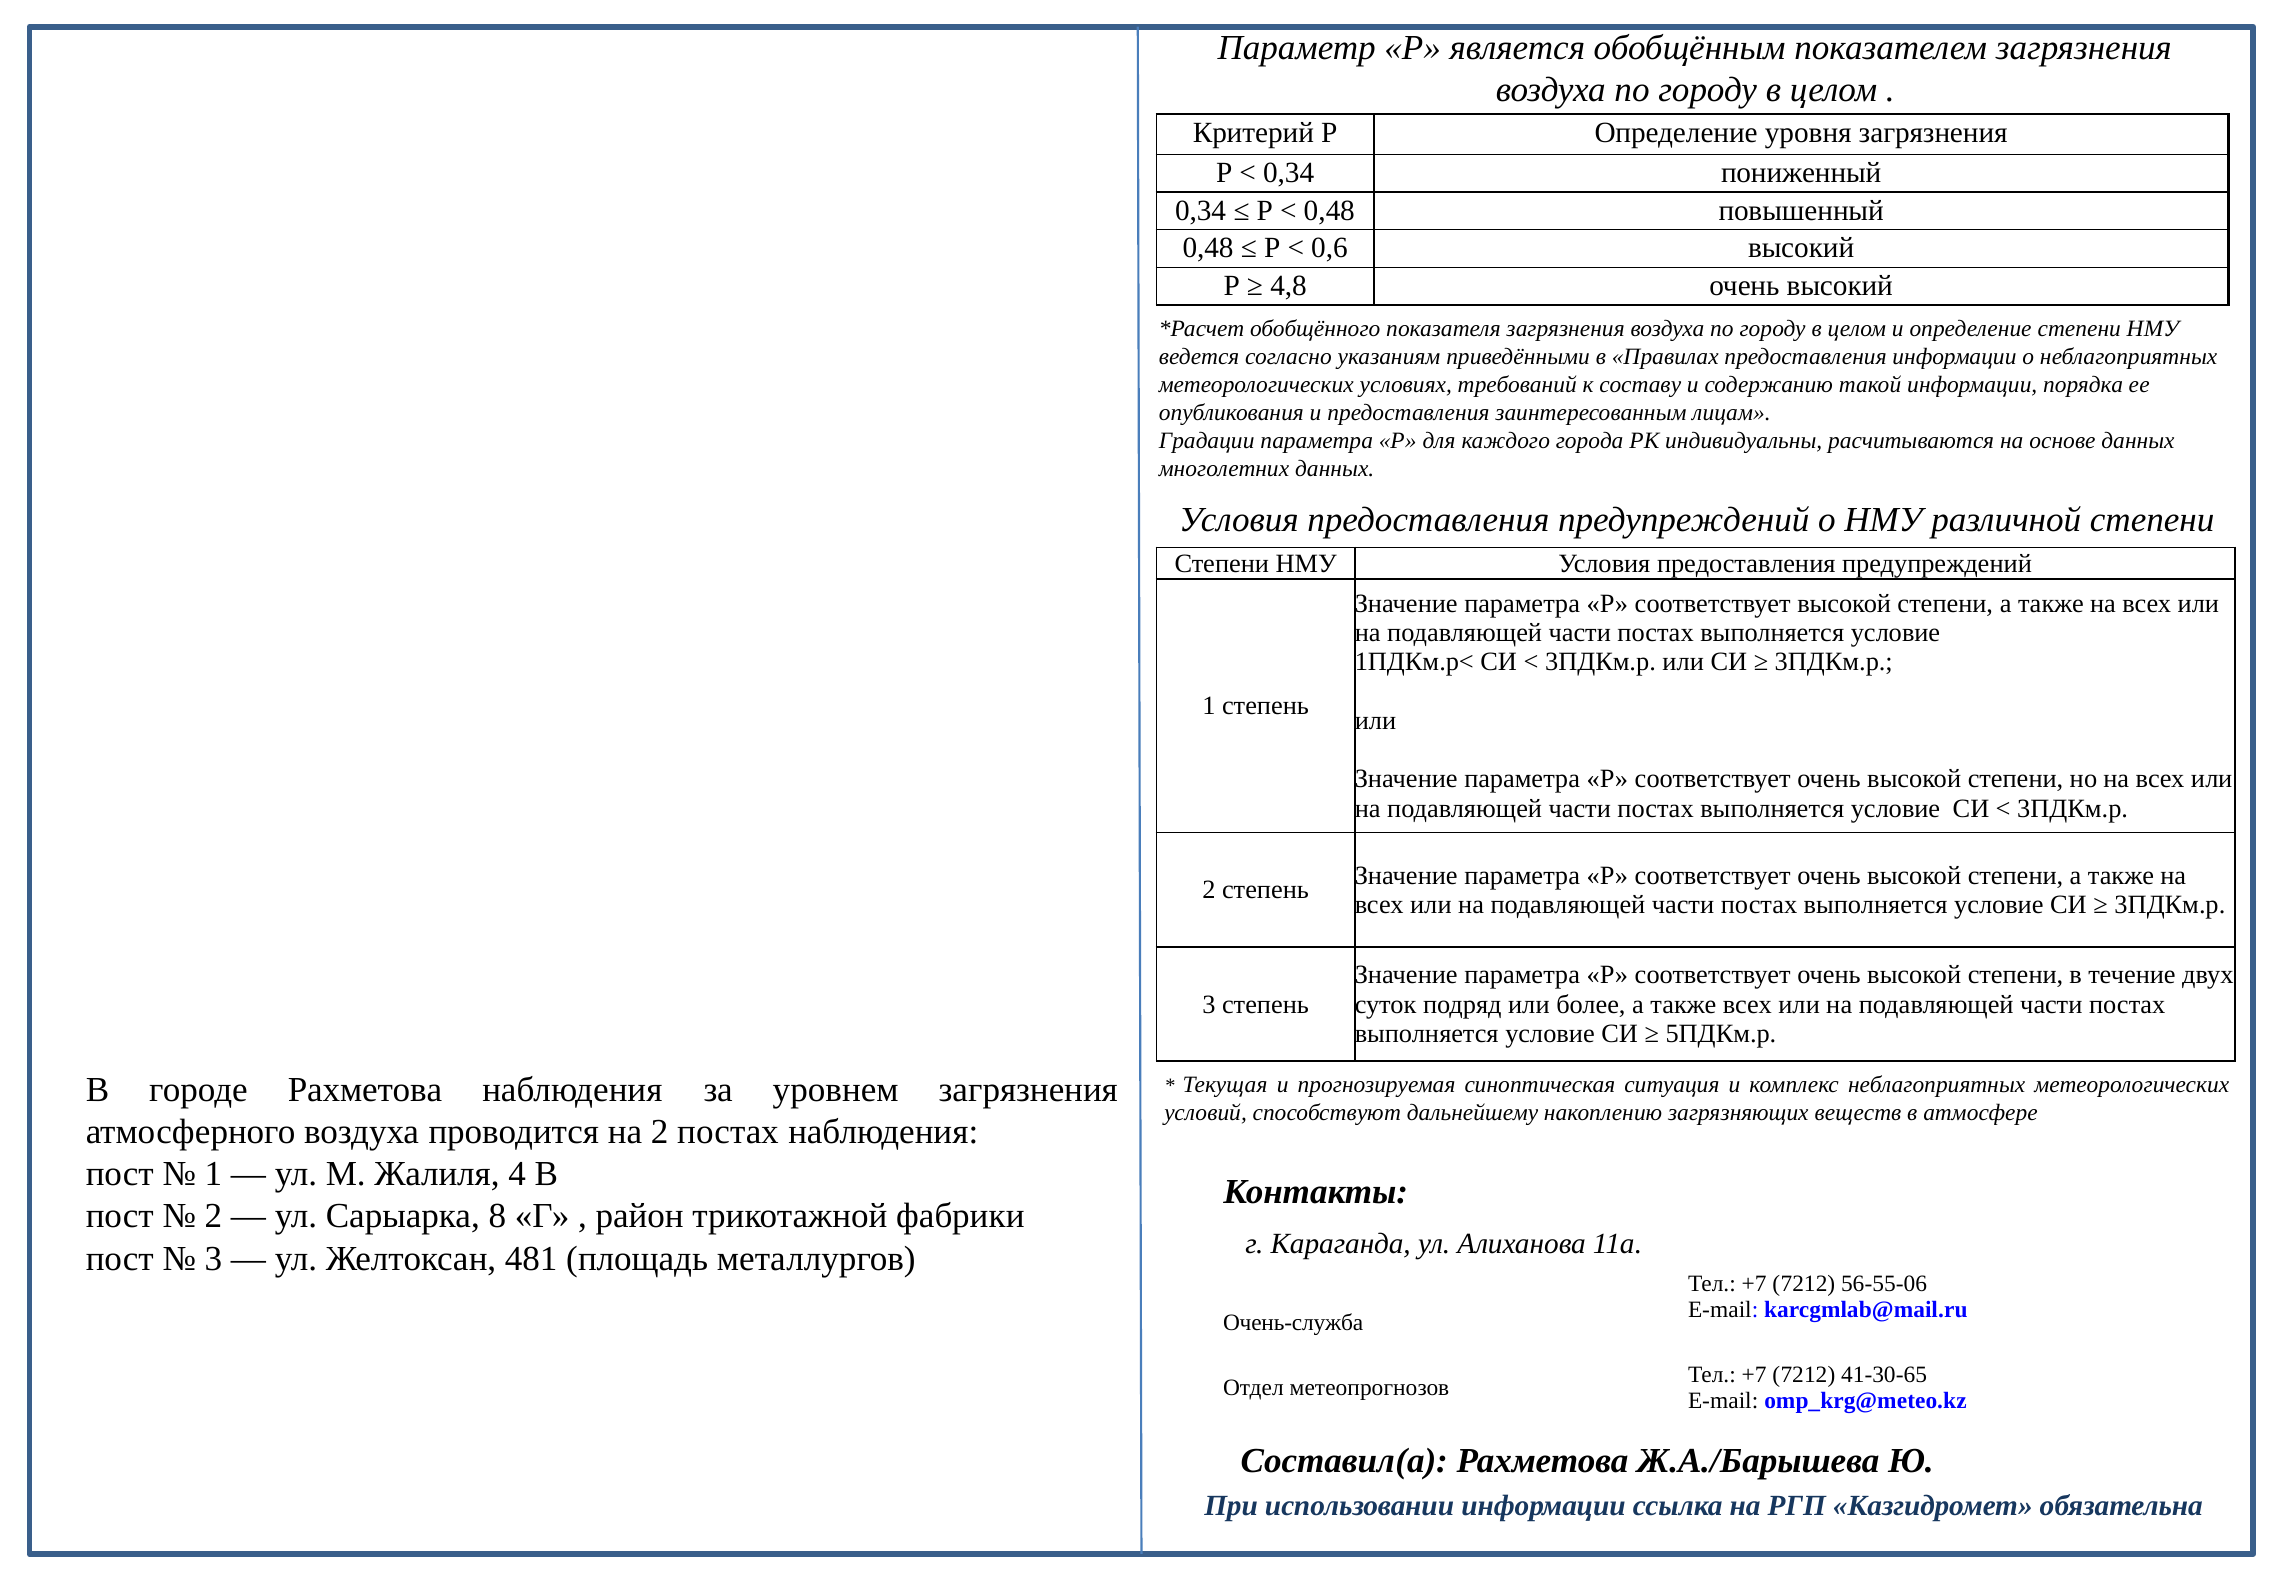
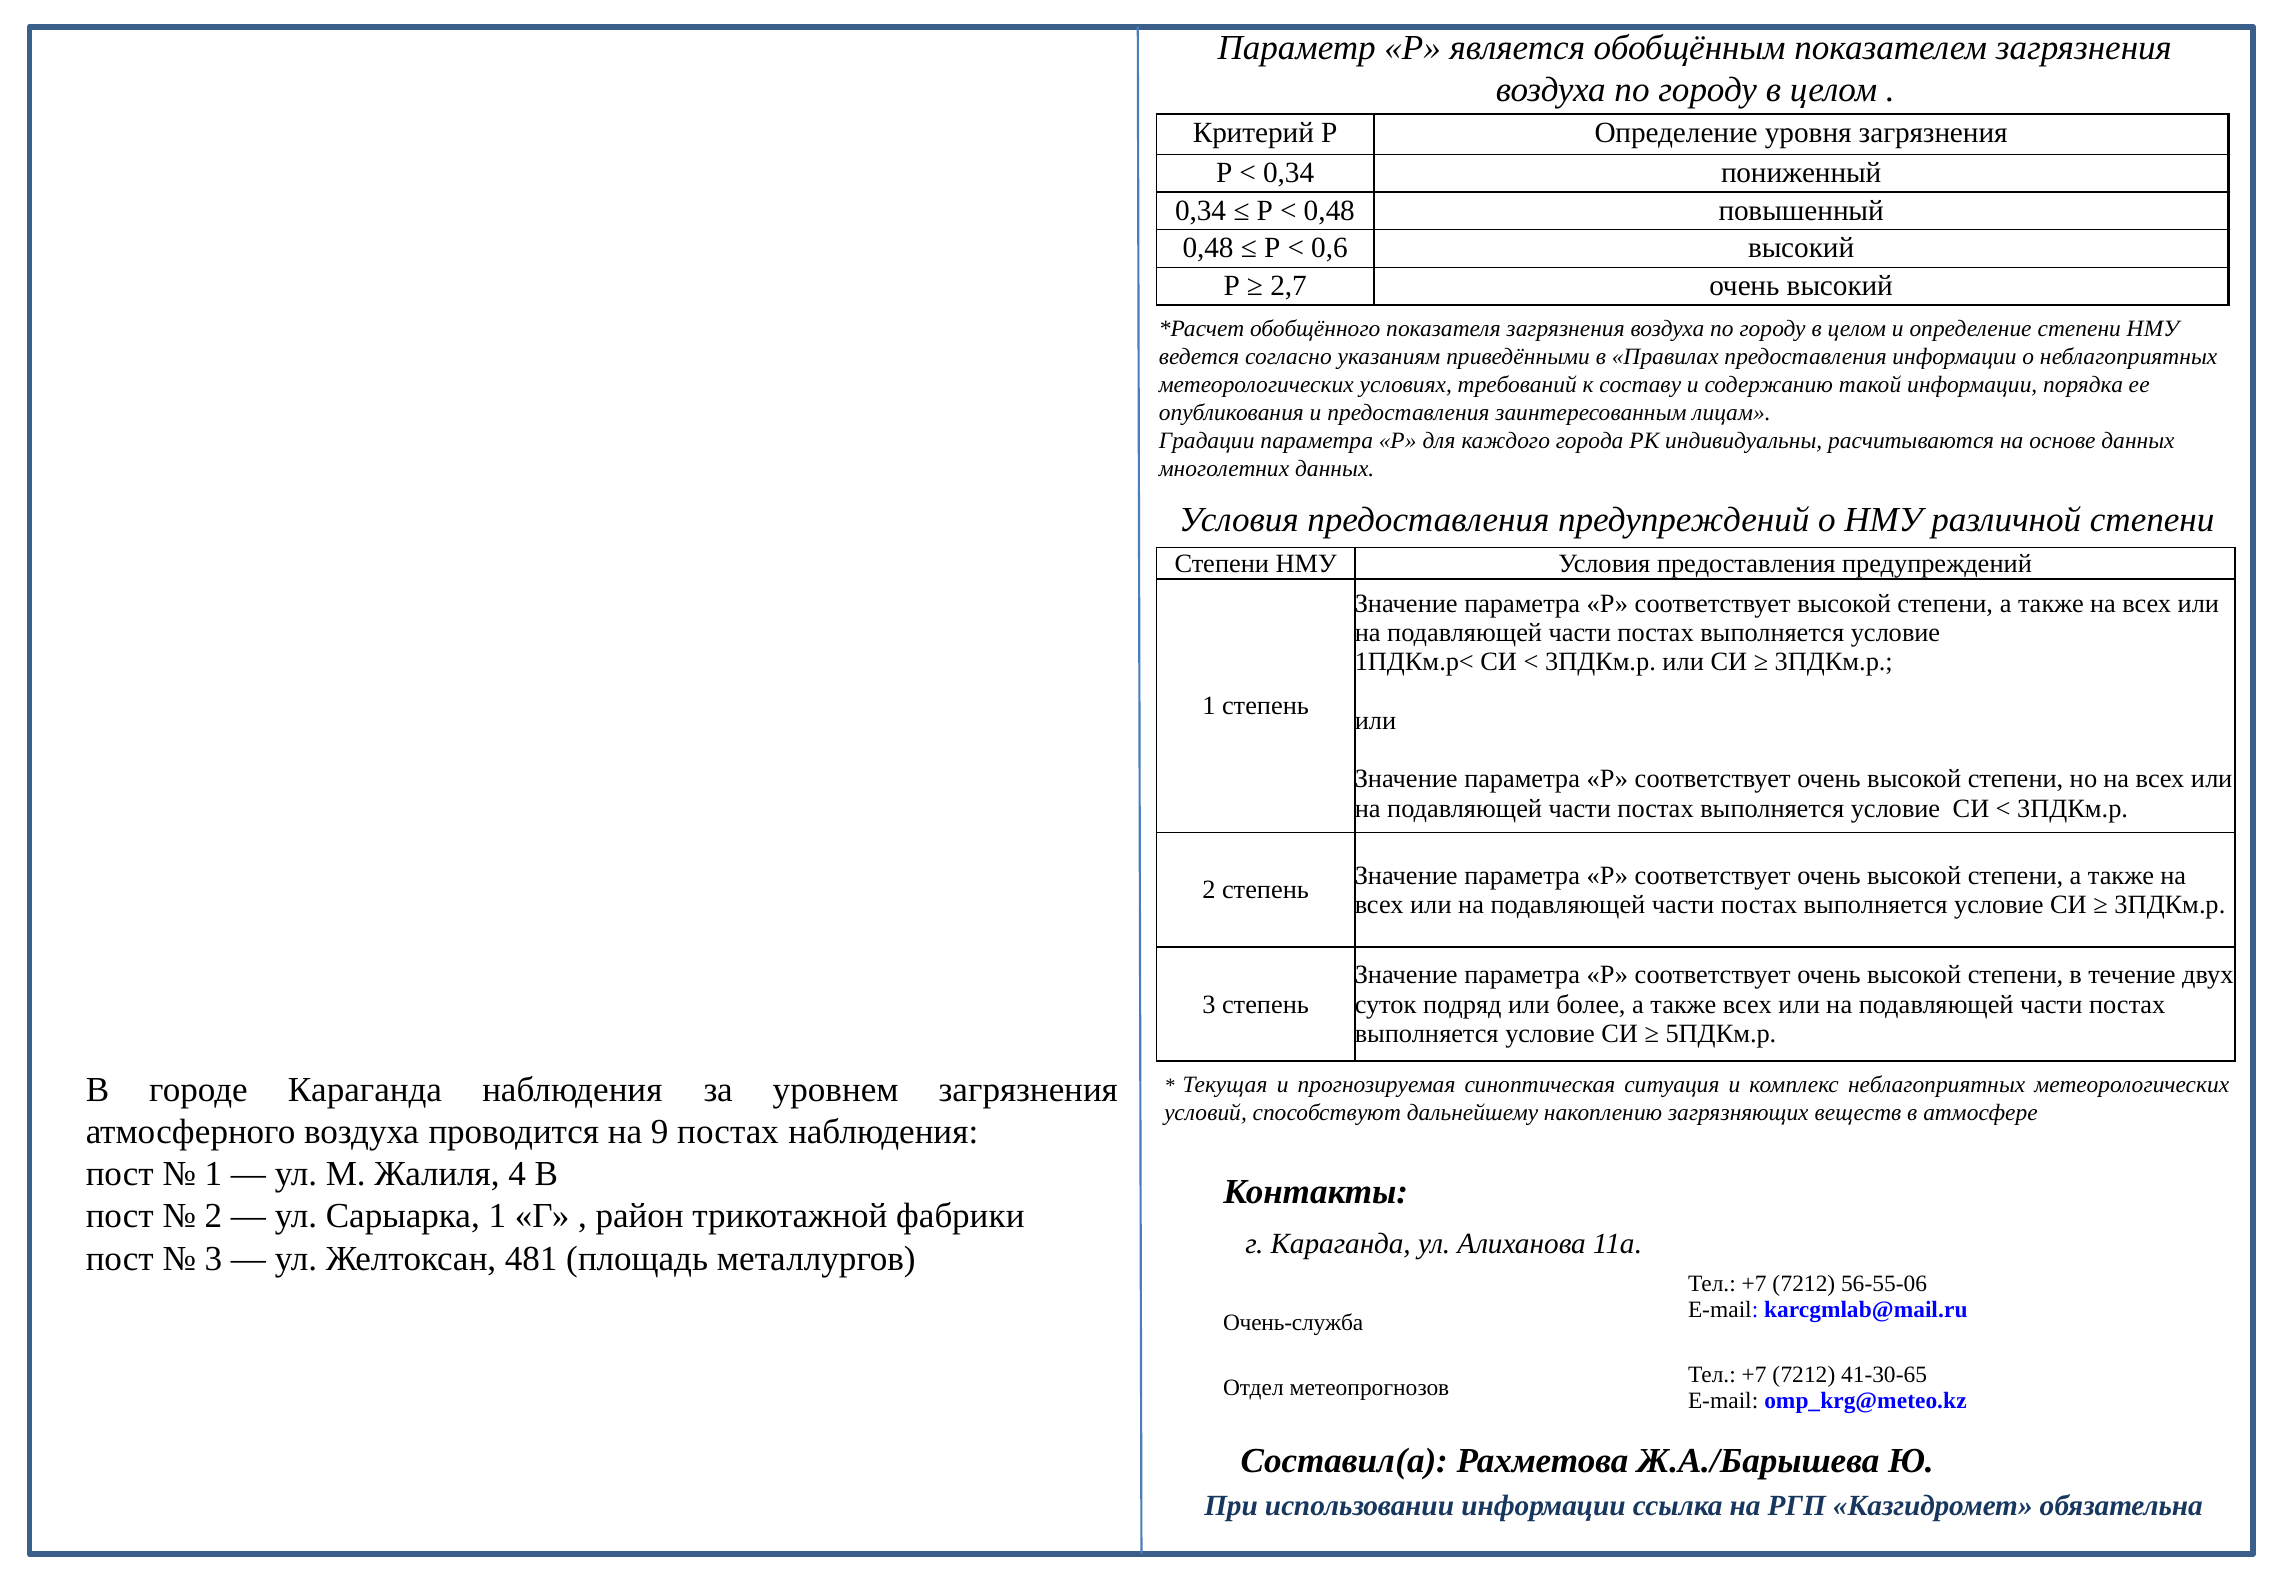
4,8: 4,8 -> 2,7
городе Рахметова: Рахметова -> Караганда
на 2: 2 -> 9
Сарыарка 8: 8 -> 1
